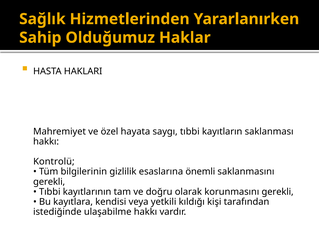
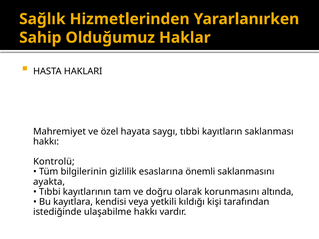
gerekli at (49, 182): gerekli -> ayakta
korunmasını gerekli: gerekli -> altında
